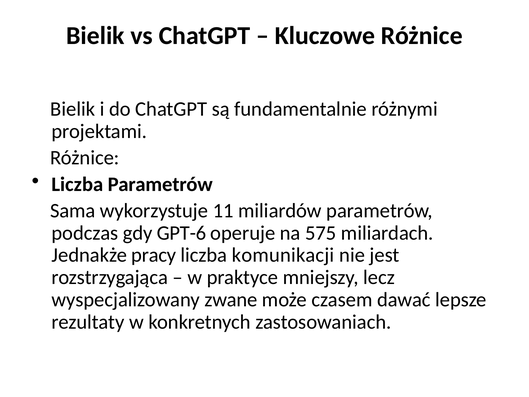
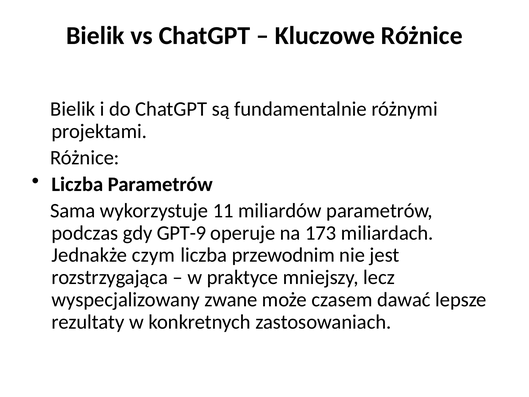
GPT-6: GPT-6 -> GPT-9
575: 575 -> 173
pracy: pracy -> czym
komunikacji: komunikacji -> przewodnim
